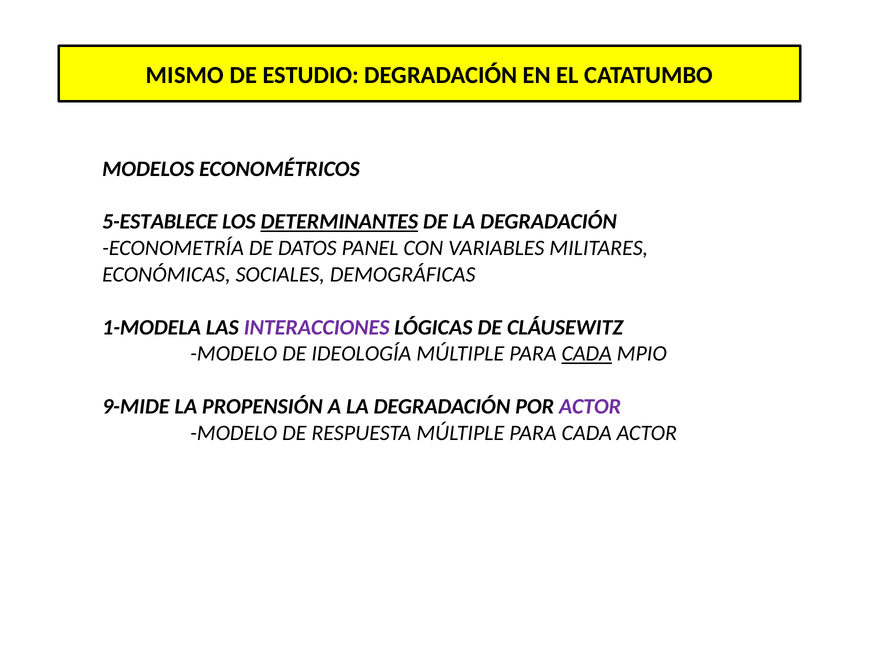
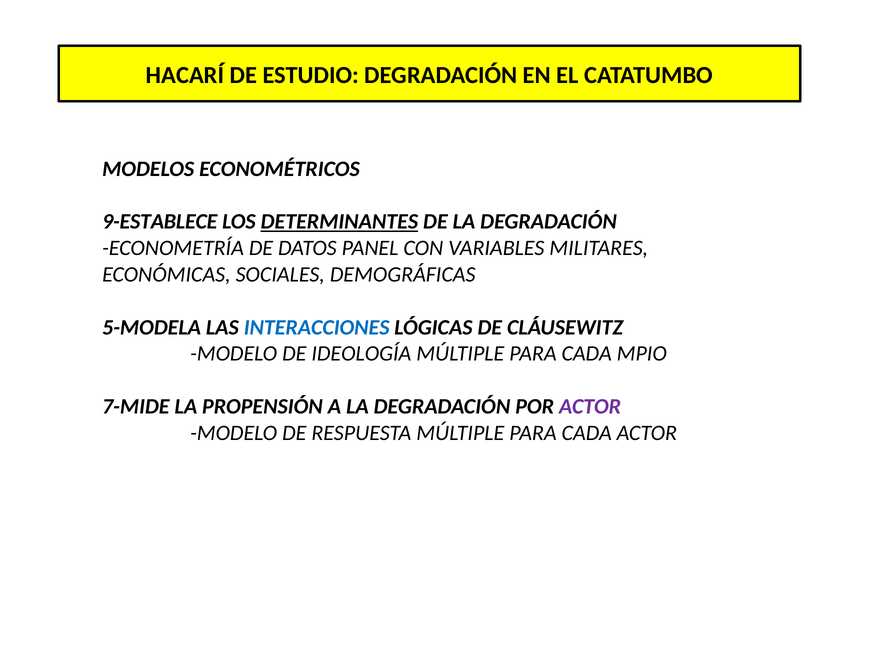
MISMO: MISMO -> HACARÍ
5-ESTABLECE: 5-ESTABLECE -> 9-ESTABLECE
1-MODELA: 1-MODELA -> 5-MODELA
INTERACCIONES colour: purple -> blue
CADA at (587, 354) underline: present -> none
9-MIDE: 9-MIDE -> 7-MIDE
